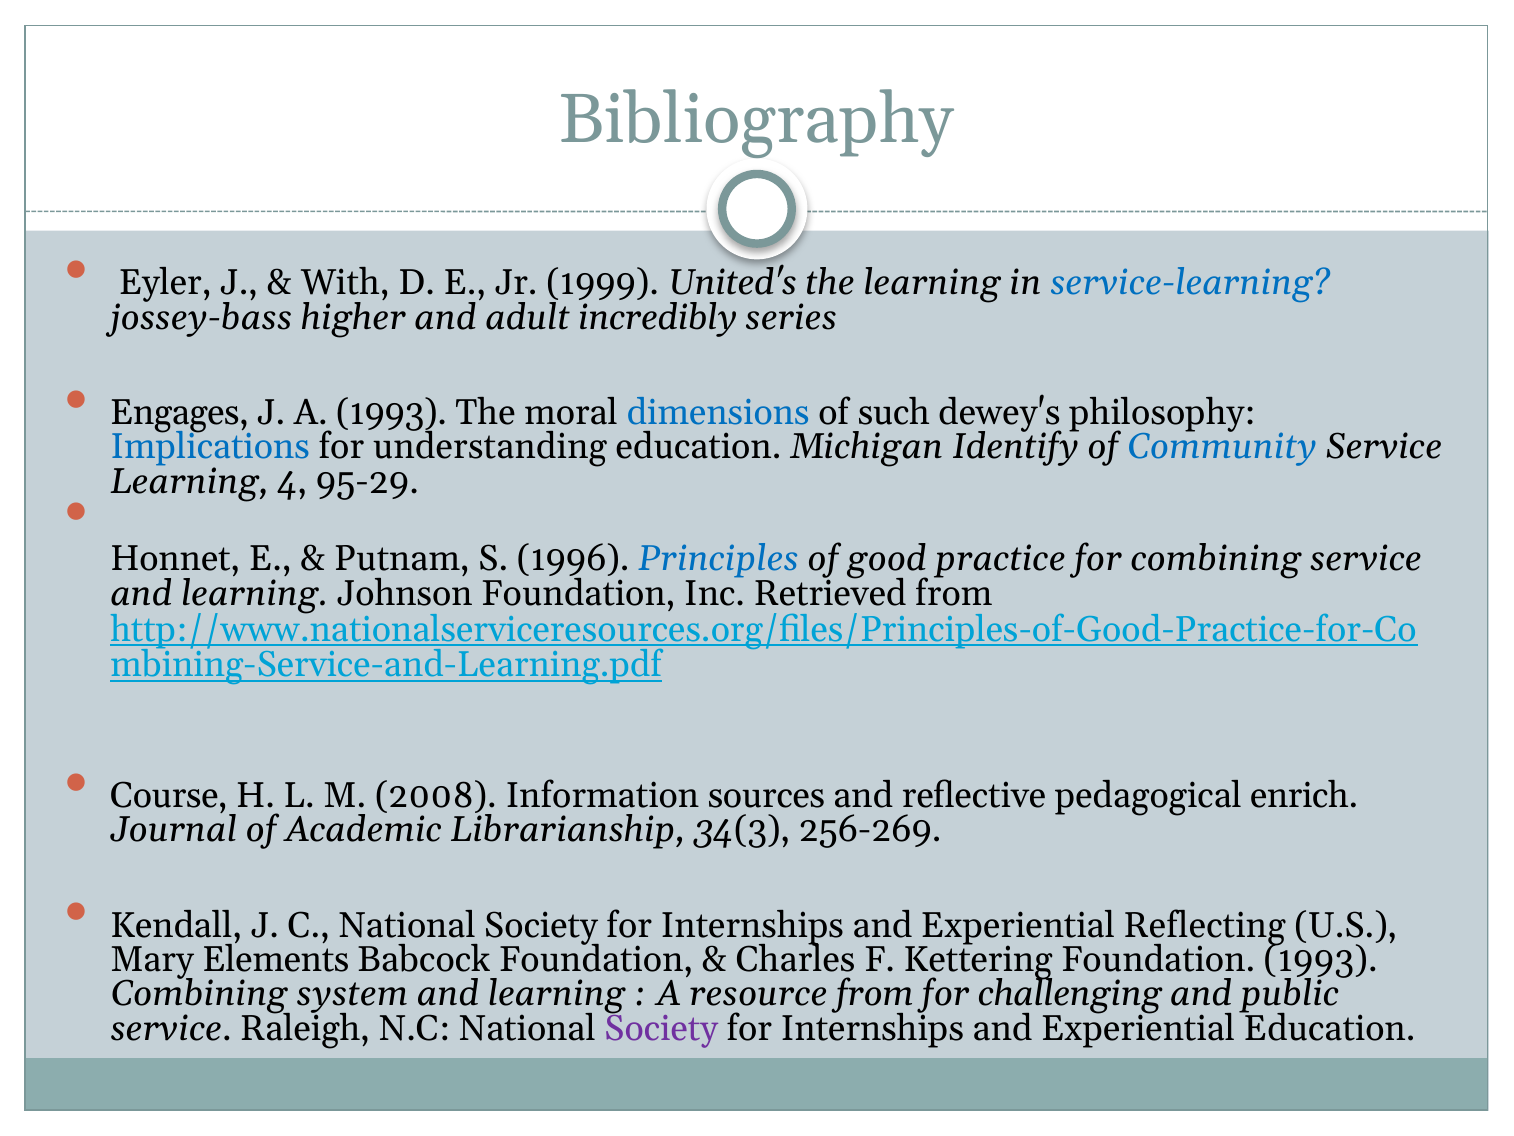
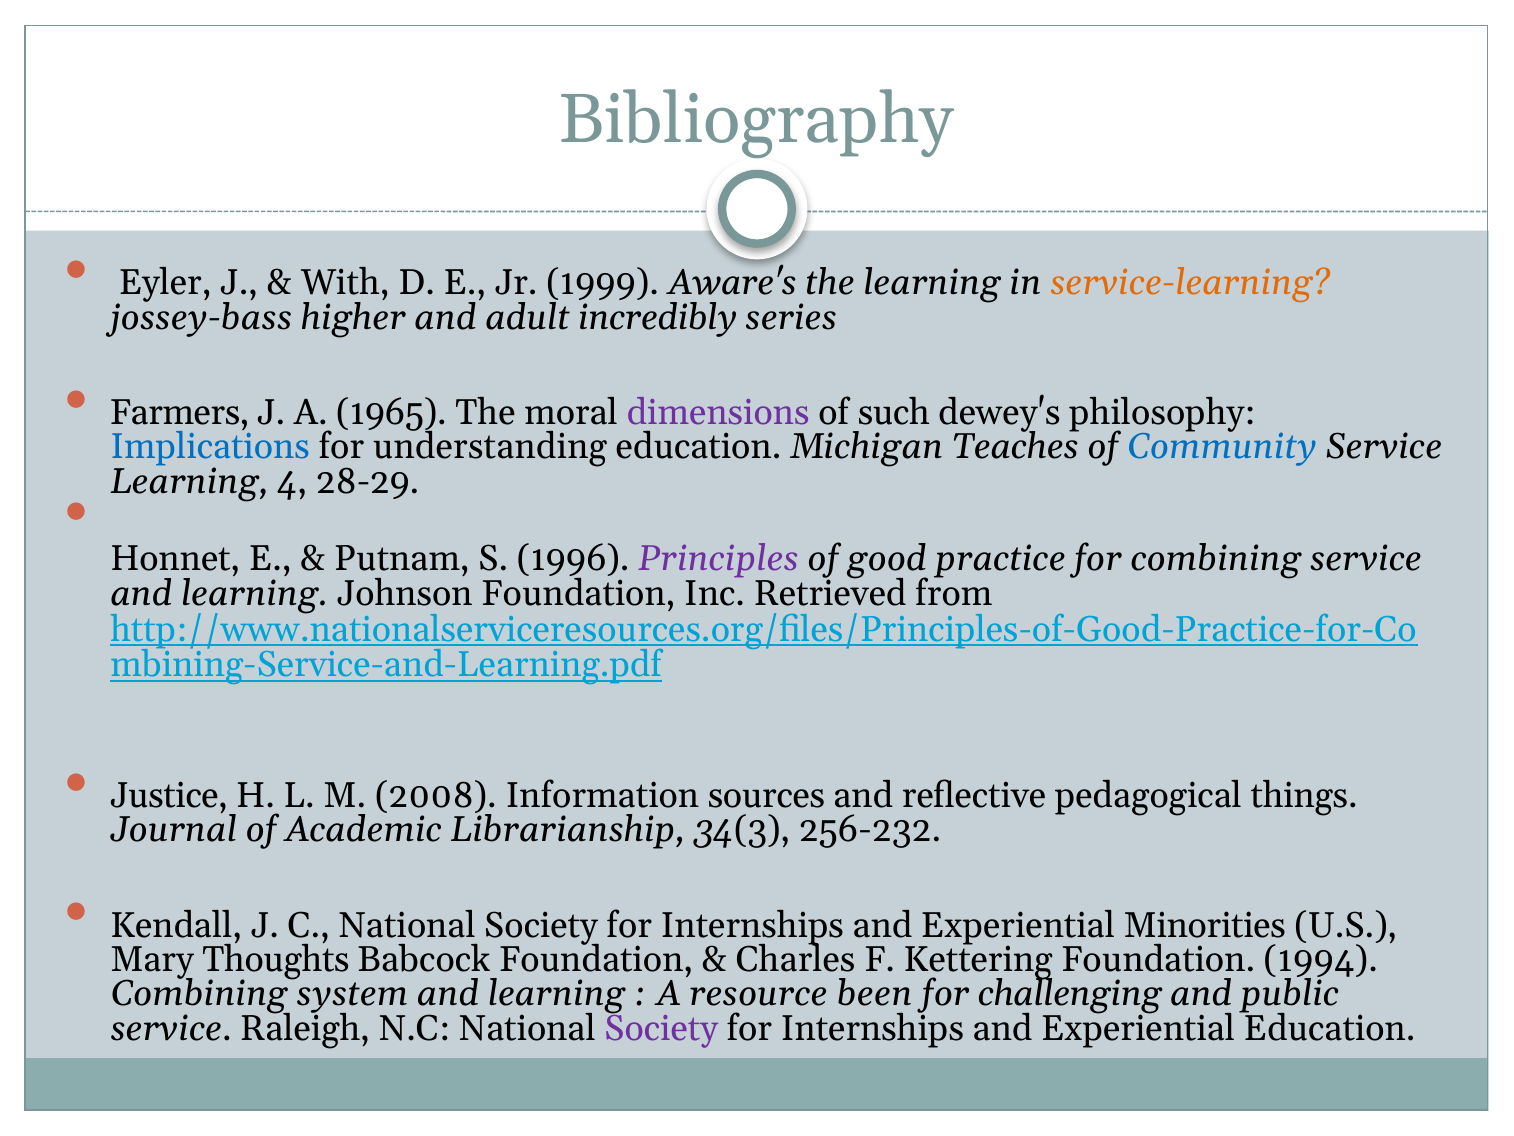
United's: United's -> Aware's
service-learning colour: blue -> orange
Engages: Engages -> Farmers
A 1993: 1993 -> 1965
dimensions colour: blue -> purple
Identify: Identify -> Teaches
95-29: 95-29 -> 28-29
Principles colour: blue -> purple
Course: Course -> Justice
enrich: enrich -> things
256-269: 256-269 -> 256-232
Reflecting: Reflecting -> Minorities
Elements: Elements -> Thoughts
Foundation 1993: 1993 -> 1994
resource from: from -> been
